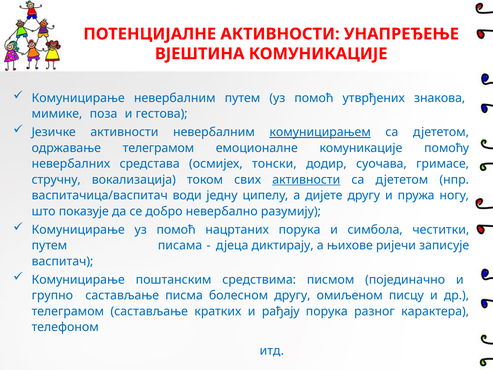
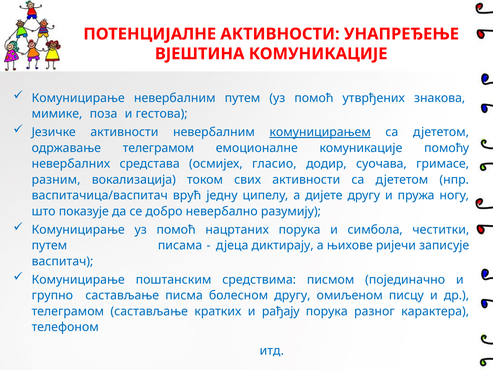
тонски: тонски -> гласио
стручну: стручну -> разним
активности at (306, 180) underline: present -> none
води: води -> врућ
